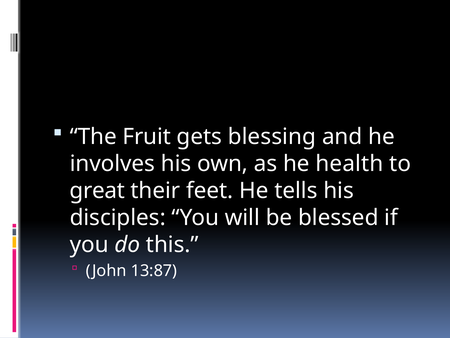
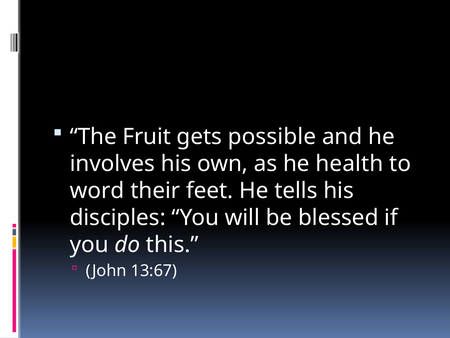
blessing: blessing -> possible
great: great -> word
13:87: 13:87 -> 13:67
